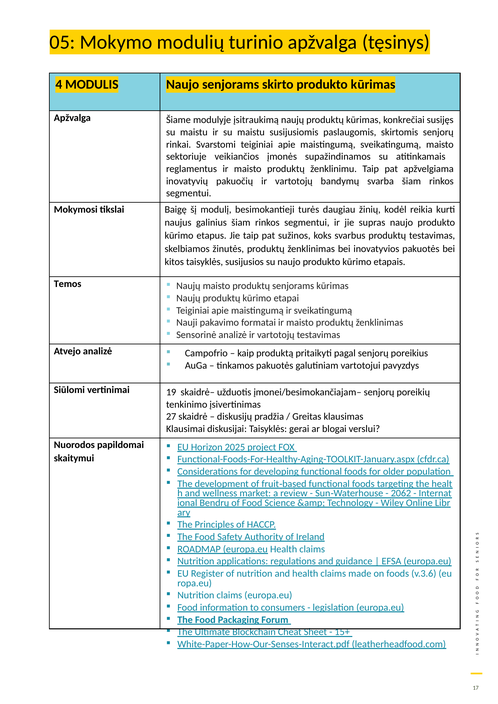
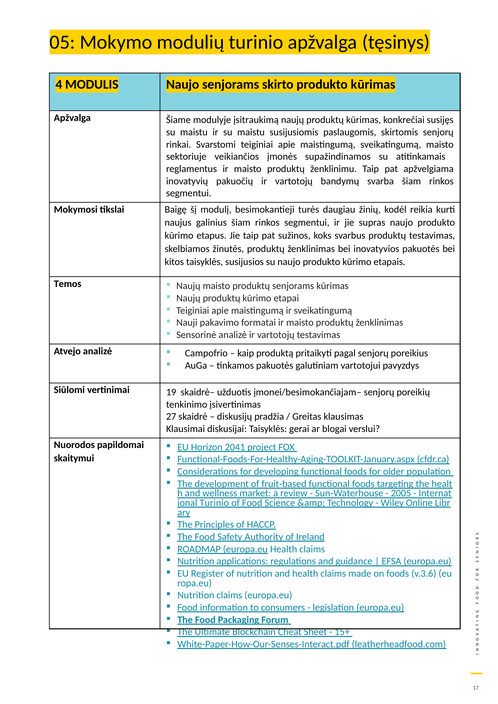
2025: 2025 -> 2041
2062: 2062 -> 2005
Bendrų at (214, 503): Bendrų -> Turinio
